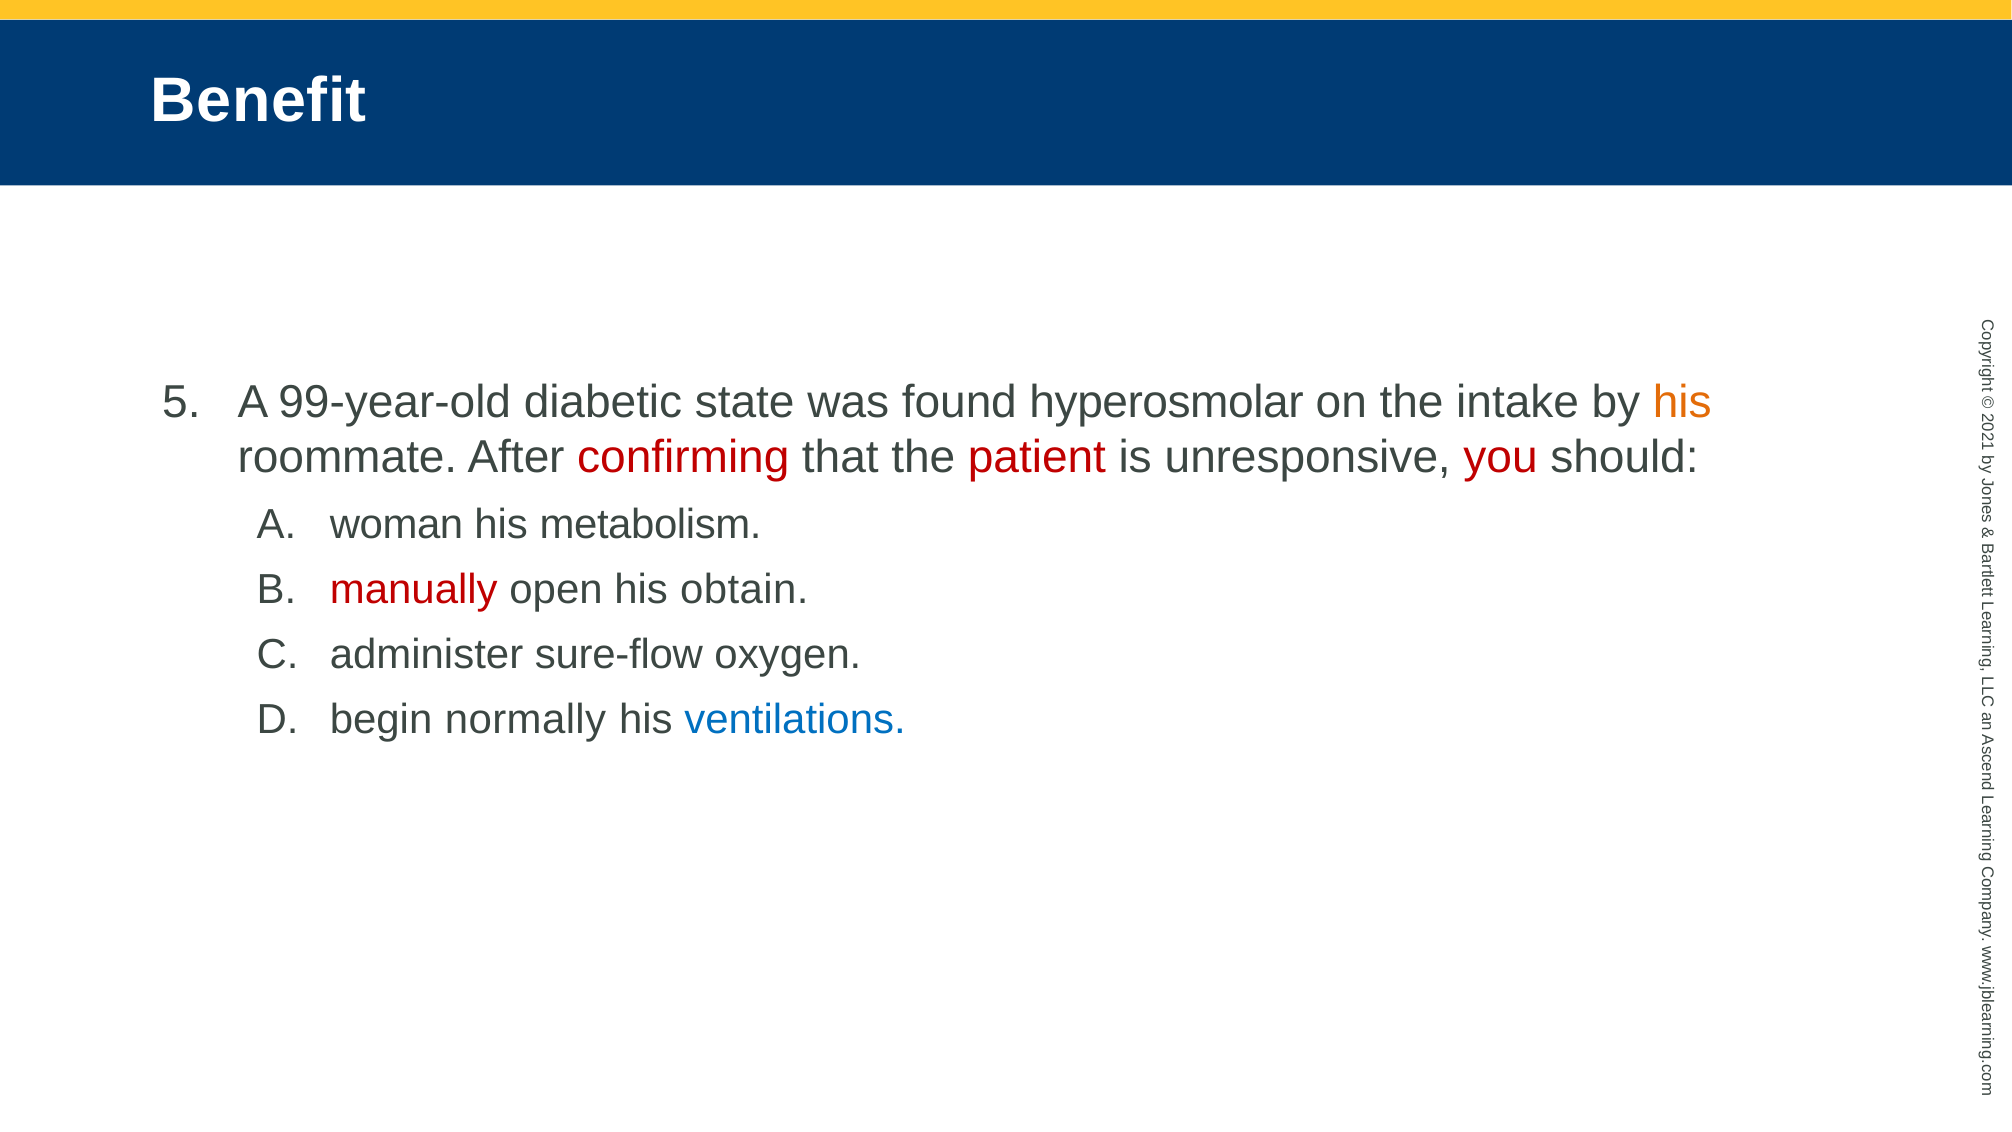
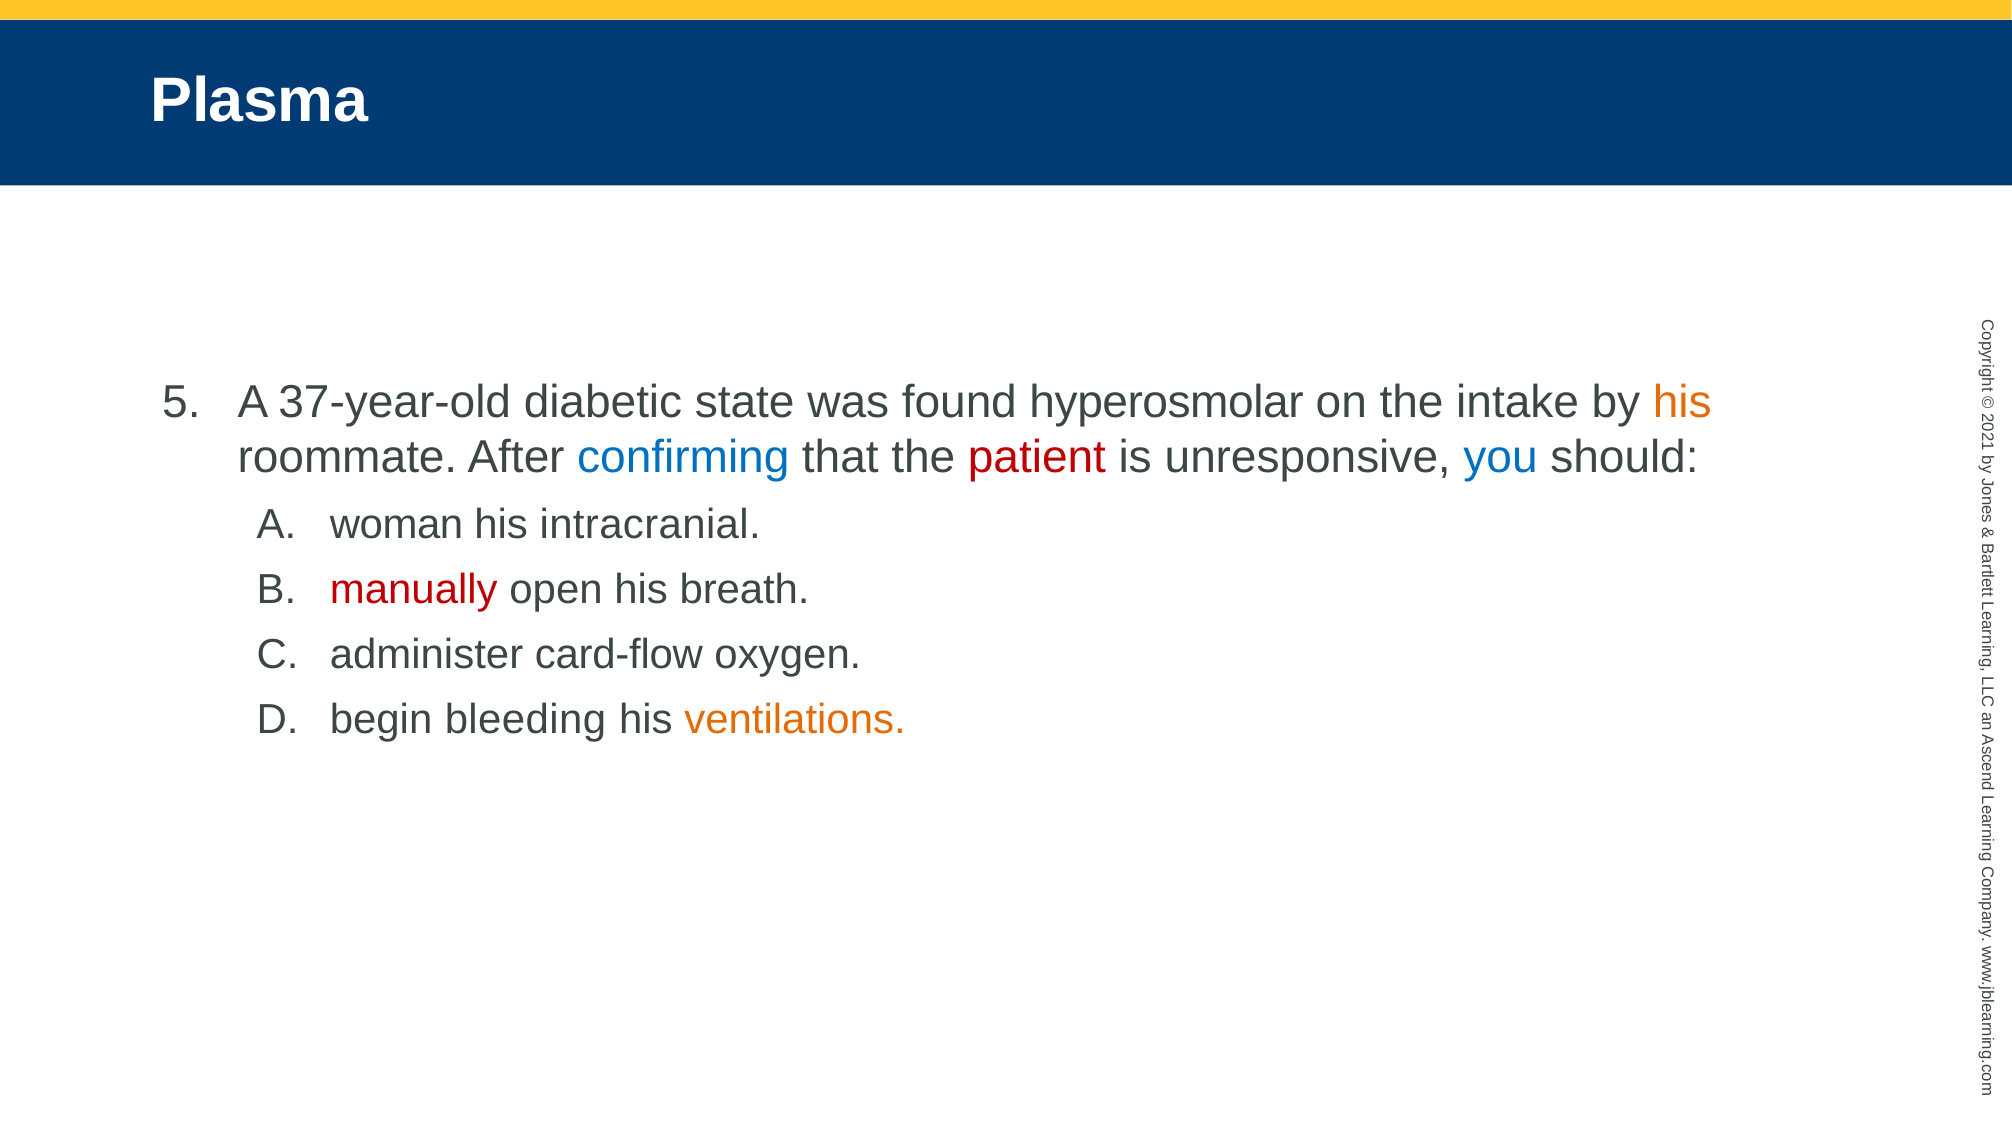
Benefit: Benefit -> Plasma
99-year-old: 99-year-old -> 37-year-old
confirming colour: red -> blue
you colour: red -> blue
metabolism: metabolism -> intracranial
obtain: obtain -> breath
sure-flow: sure-flow -> card-flow
normally: normally -> bleeding
ventilations colour: blue -> orange
